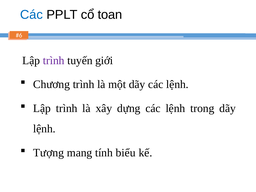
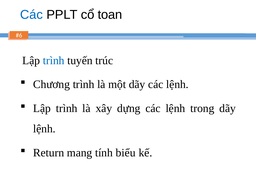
trình at (54, 61) colour: purple -> blue
giới: giới -> trúc
Tượng: Tượng -> Return
